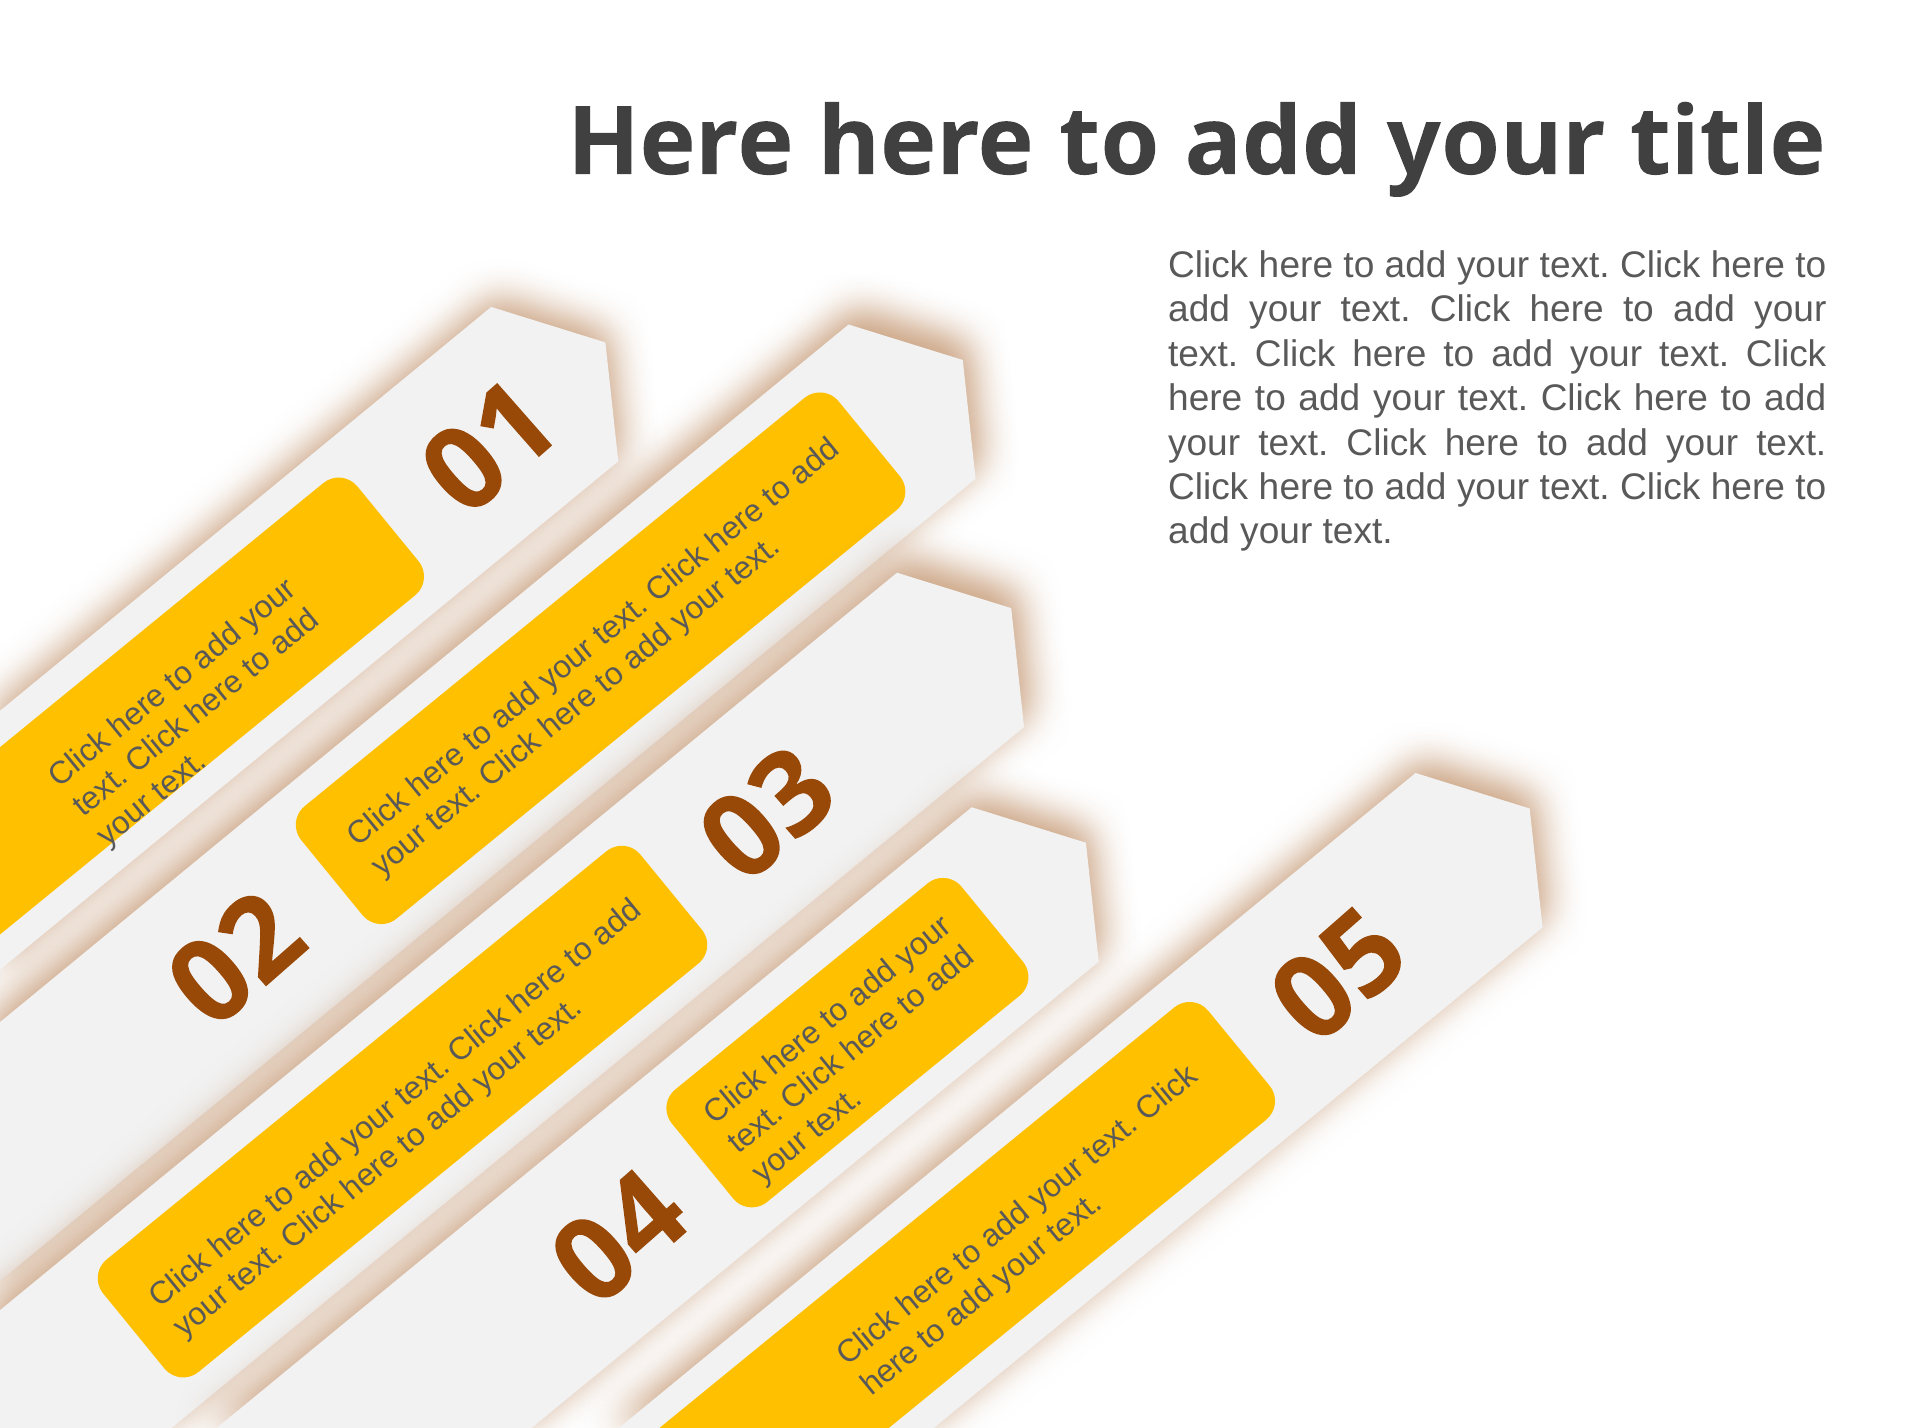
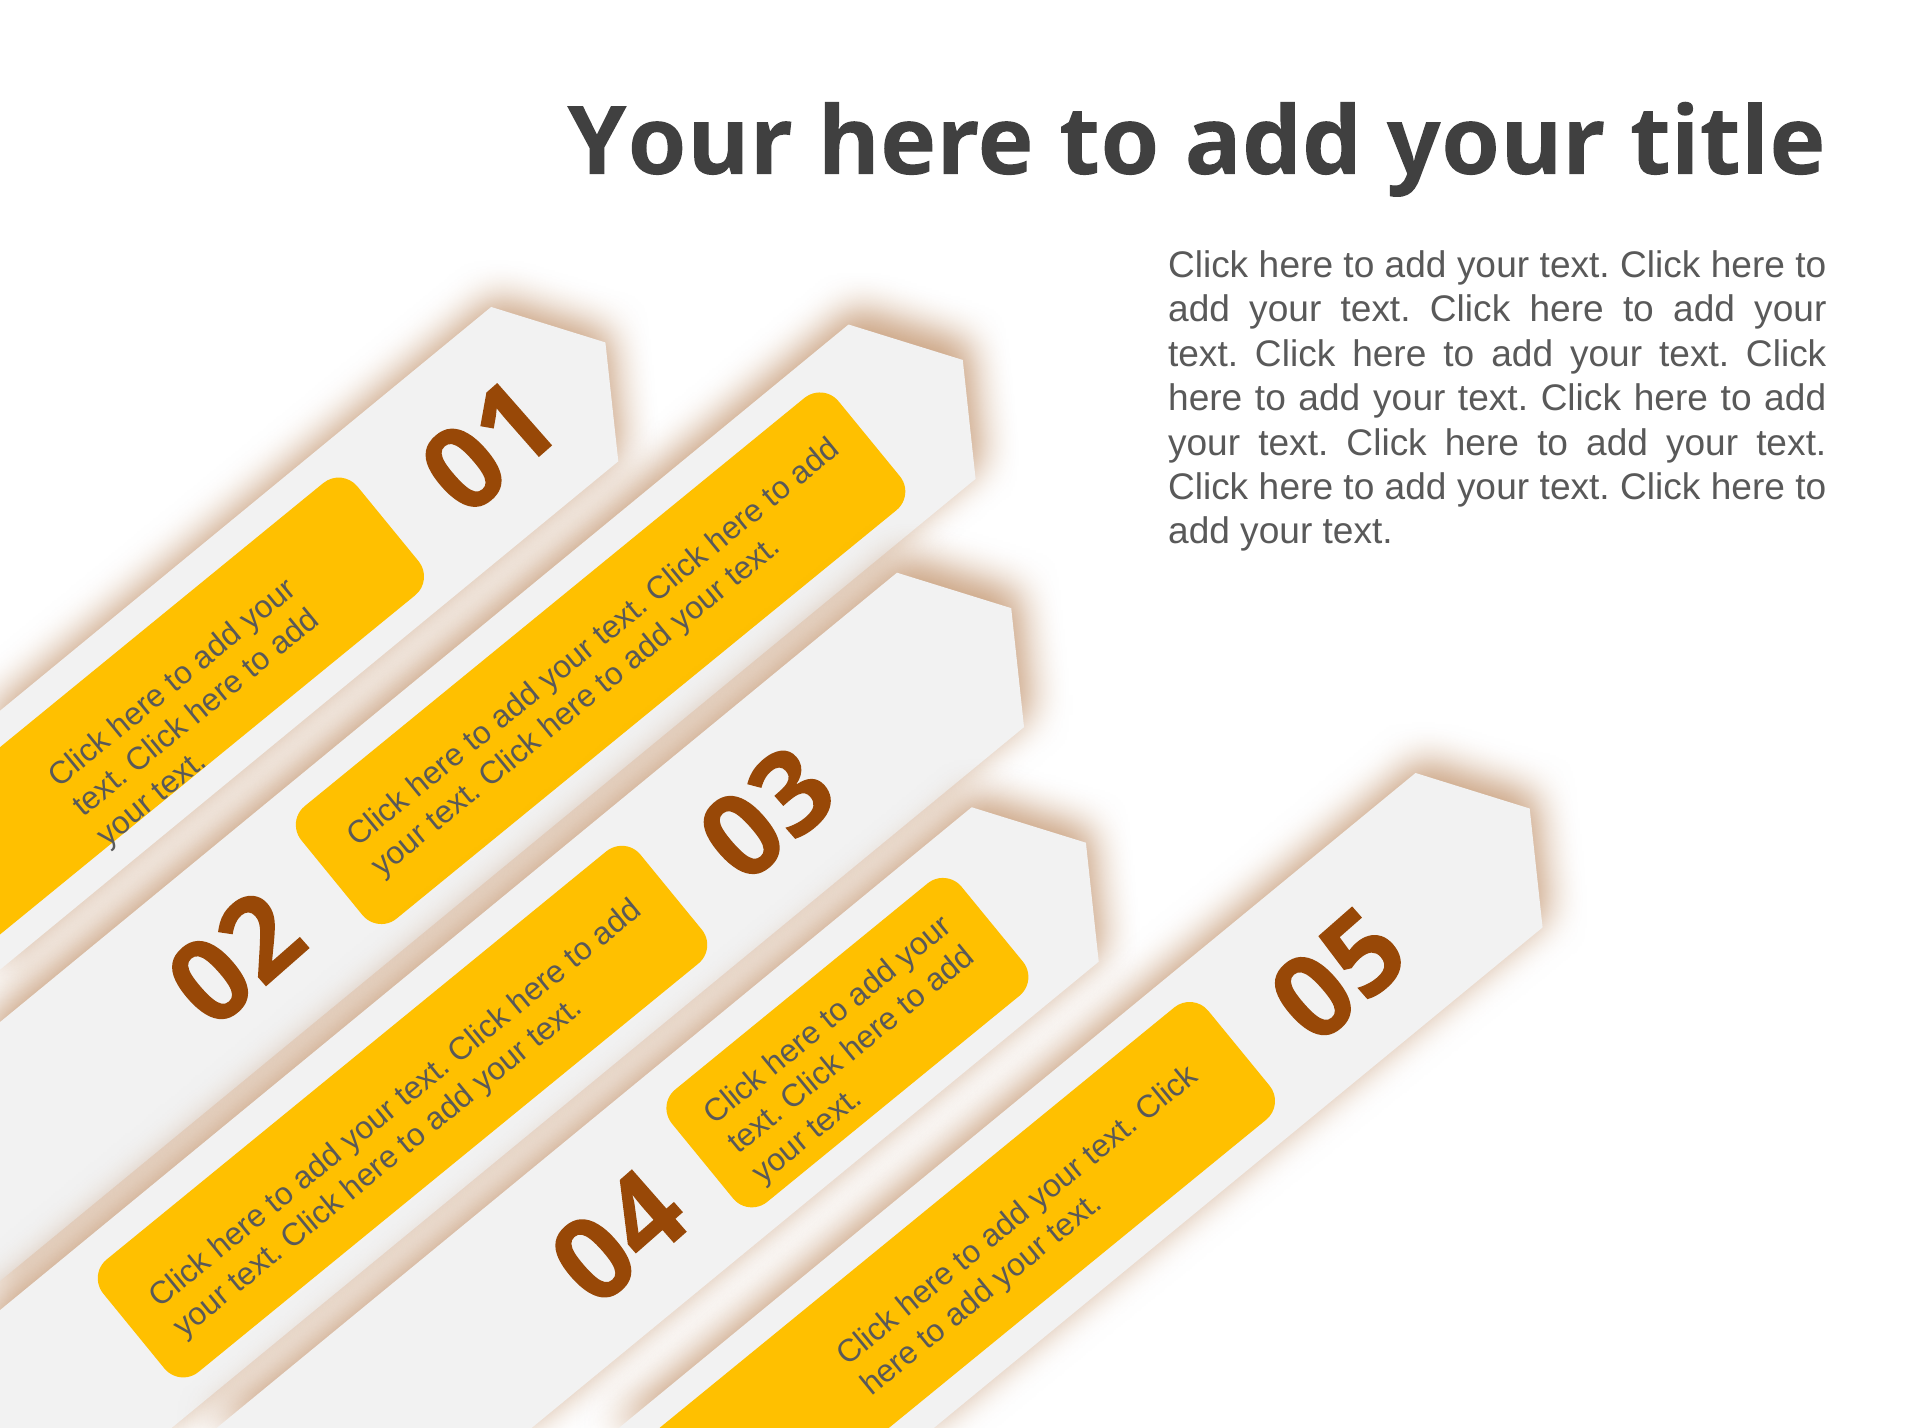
Here at (681, 143): Here -> Your
